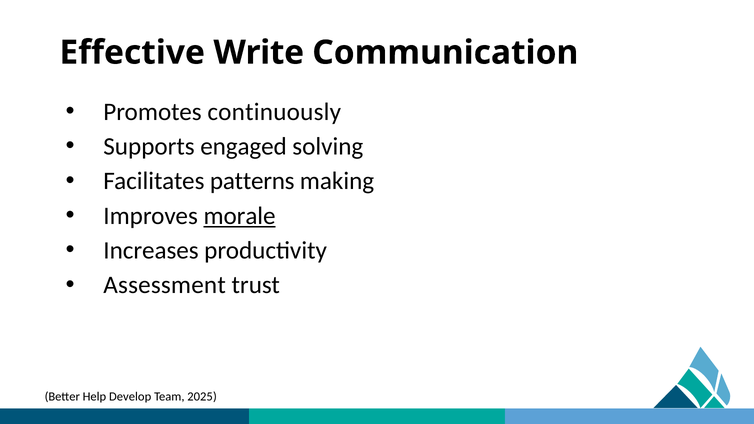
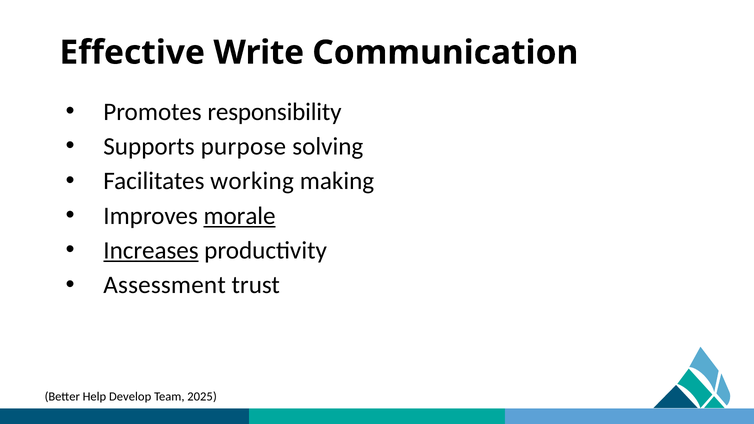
continuously: continuously -> responsibility
engaged: engaged -> purpose
patterns: patterns -> working
Increases underline: none -> present
